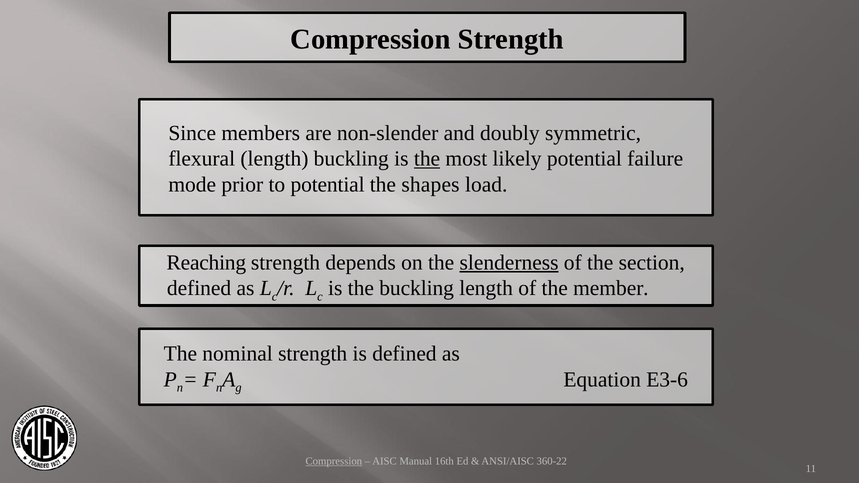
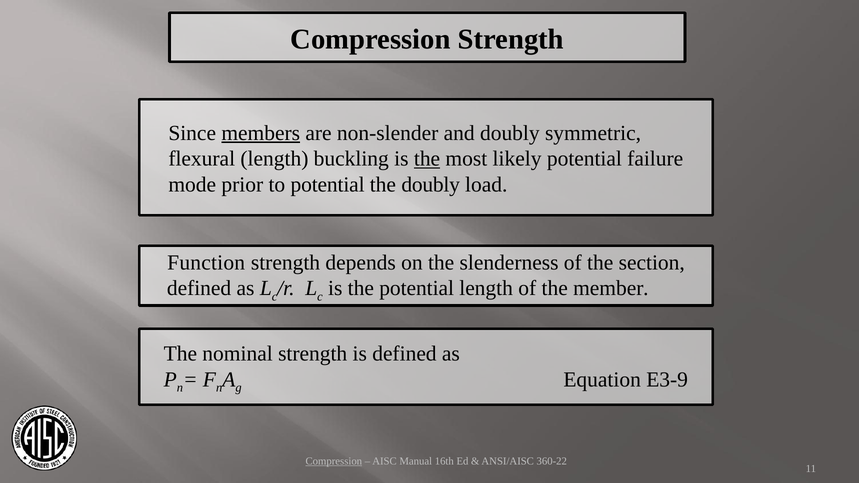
members underline: none -> present
the shapes: shapes -> doubly
Reaching: Reaching -> Function
slenderness underline: present -> none
the buckling: buckling -> potential
E3-6: E3-6 -> E3-9
